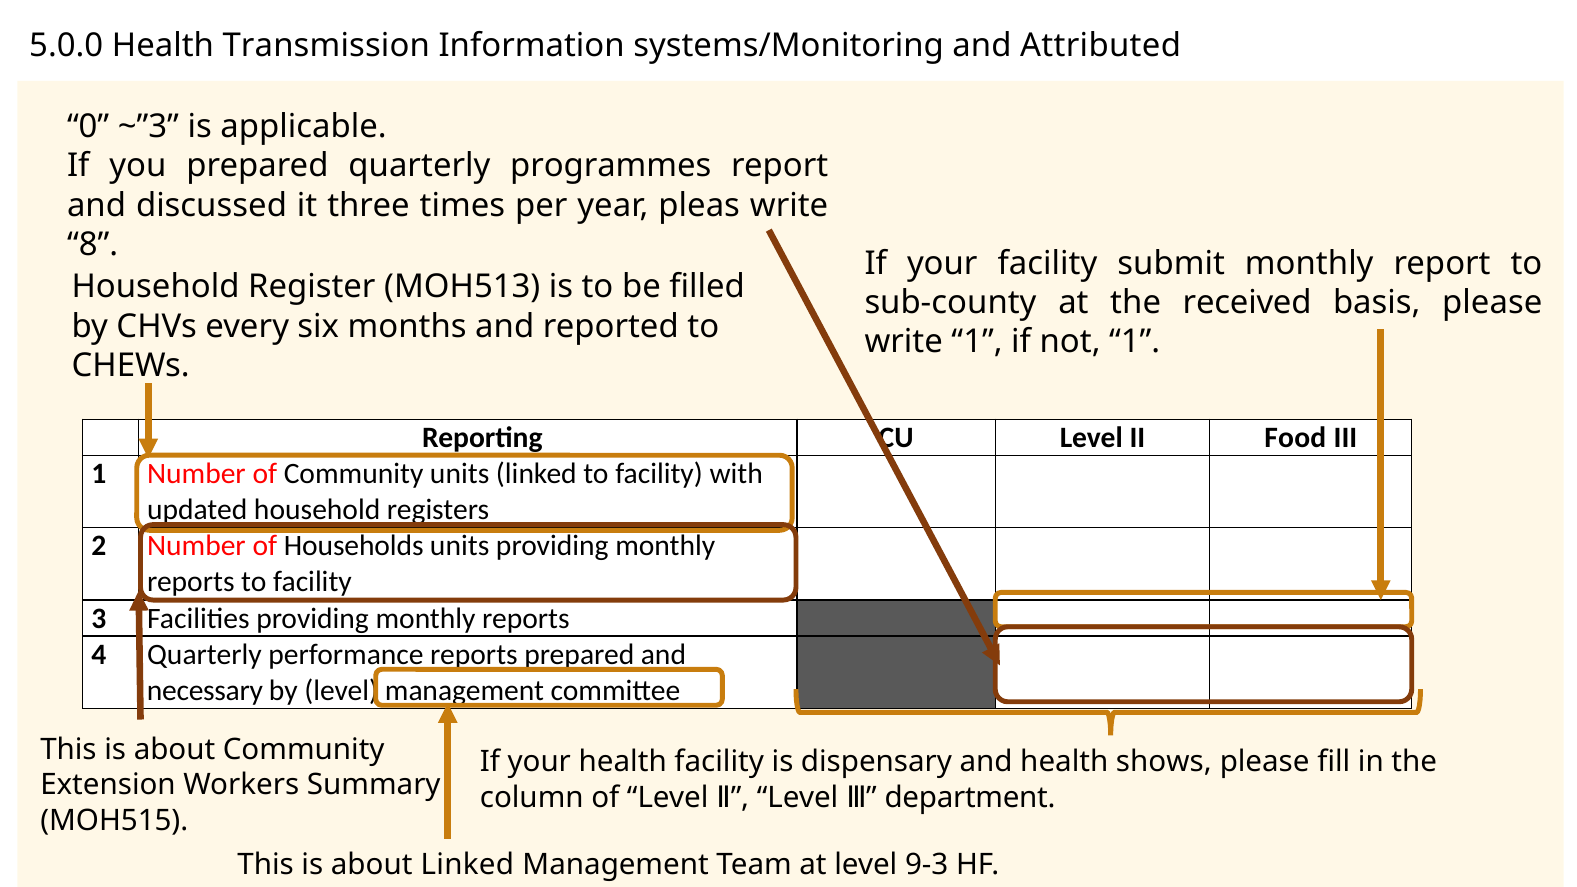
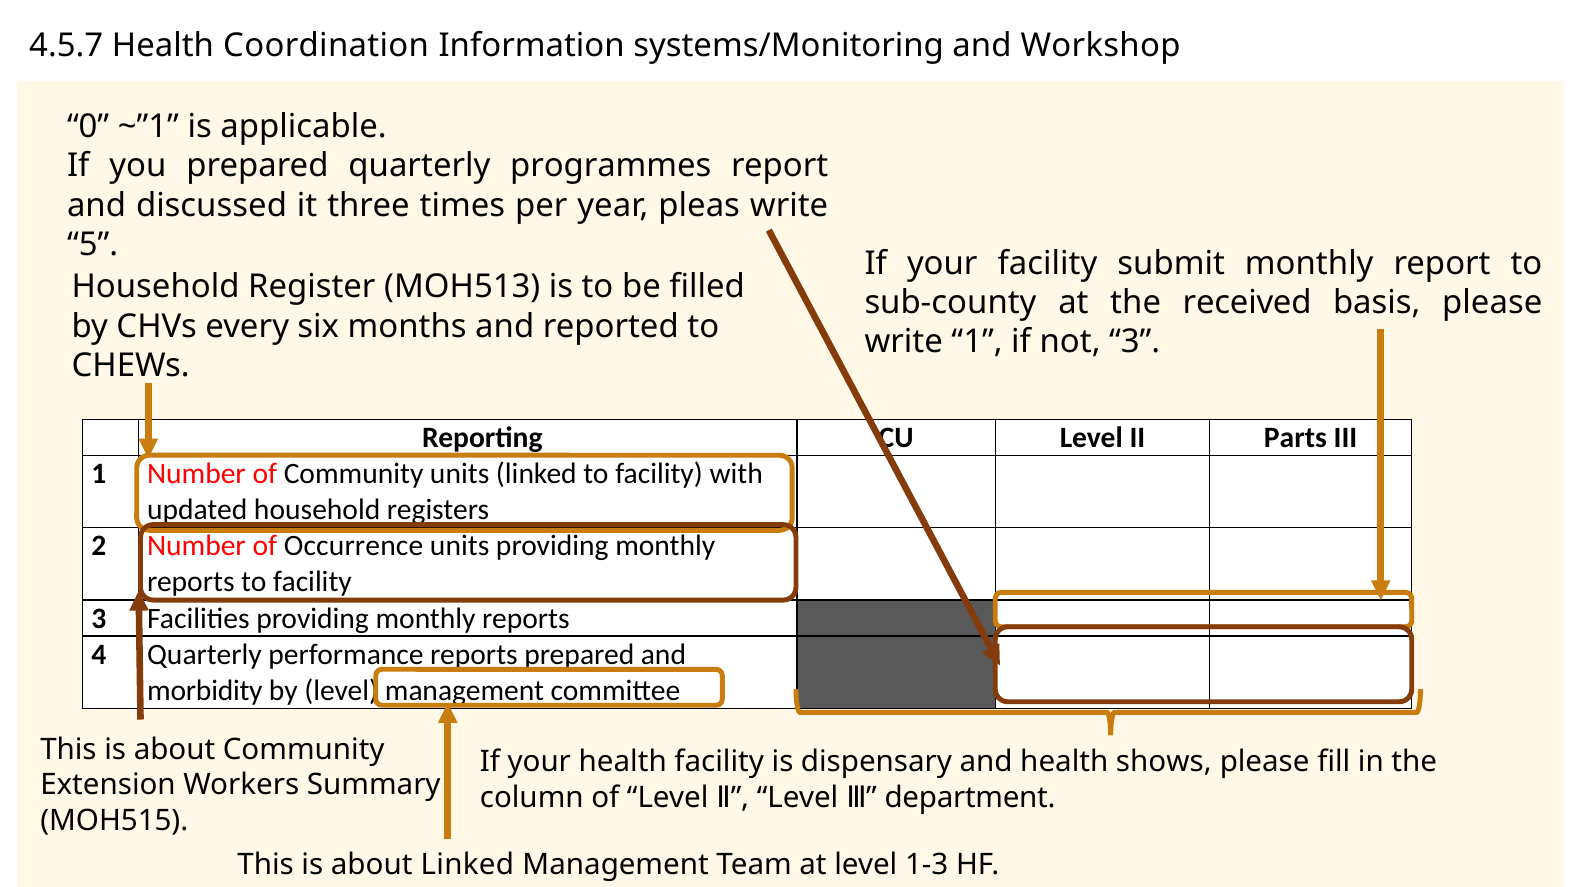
5.0.0: 5.0.0 -> 4.5.7
Transmission: Transmission -> Coordination
Attributed: Attributed -> Workshop
~”3: ~”3 -> ~”1
8: 8 -> 5
not 1: 1 -> 3
Food: Food -> Parts
Households: Households -> Occurrence
necessary: necessary -> morbidity
9-3: 9-3 -> 1-3
